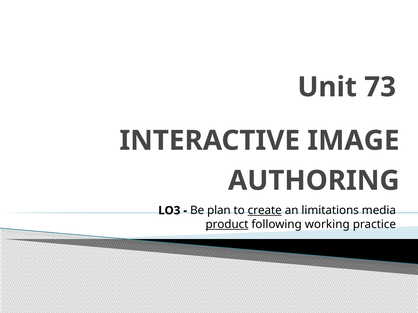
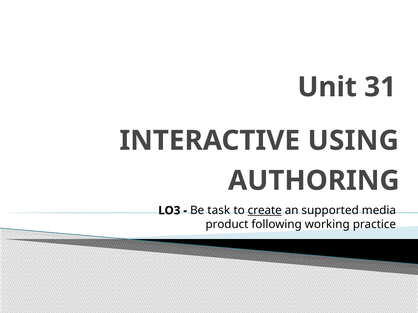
73: 73 -> 31
IMAGE: IMAGE -> USING
plan: plan -> task
limitations: limitations -> supported
product underline: present -> none
